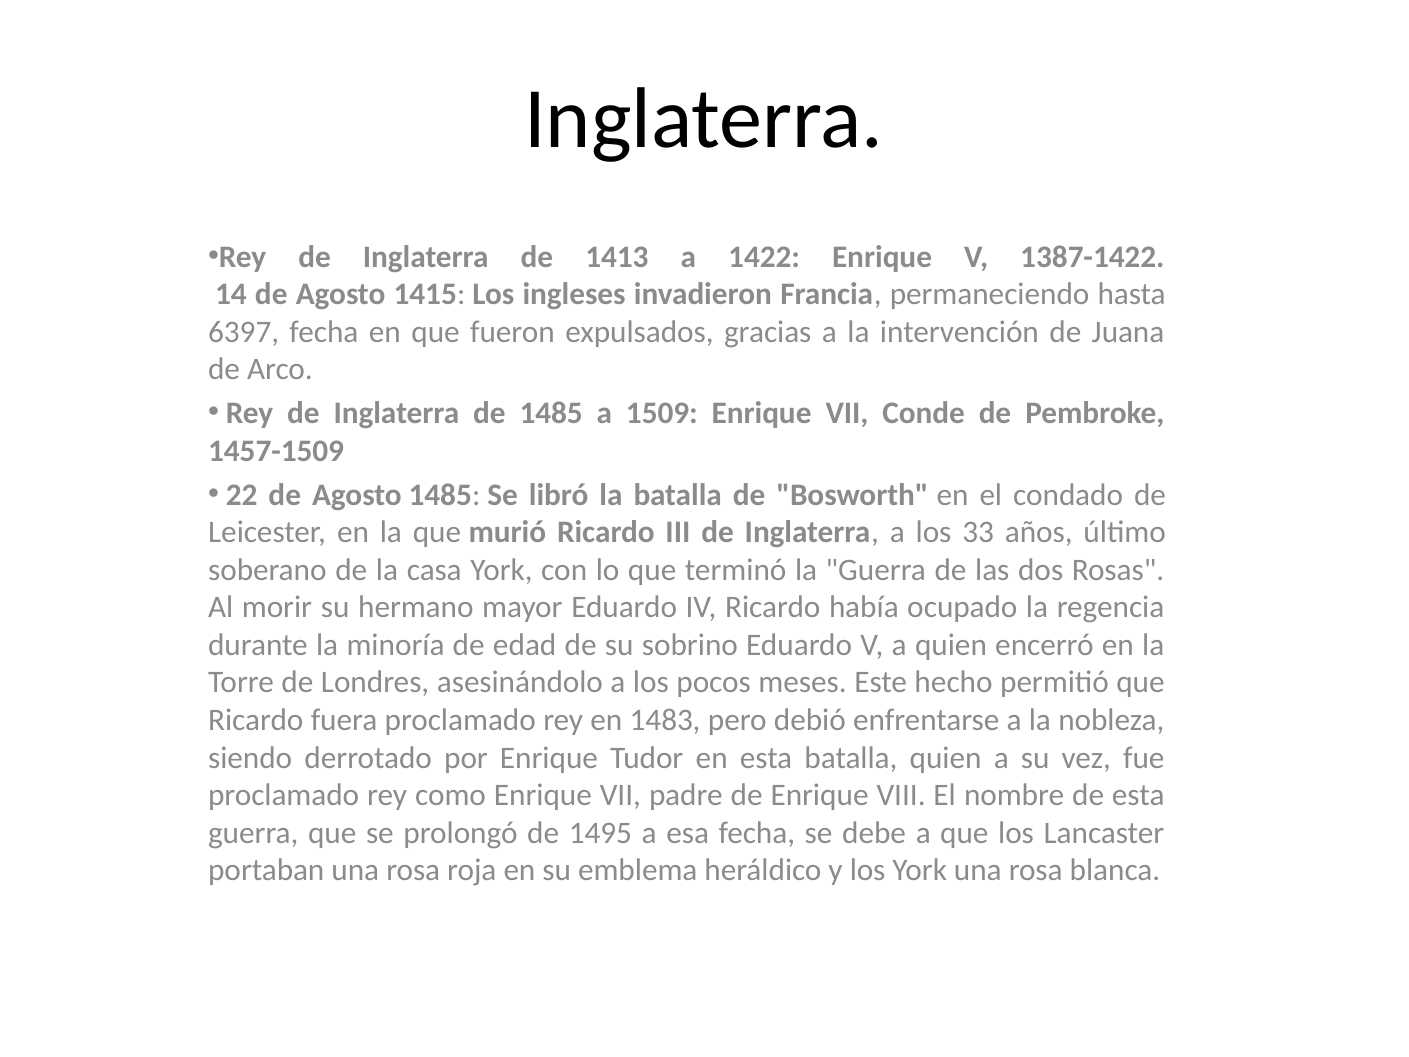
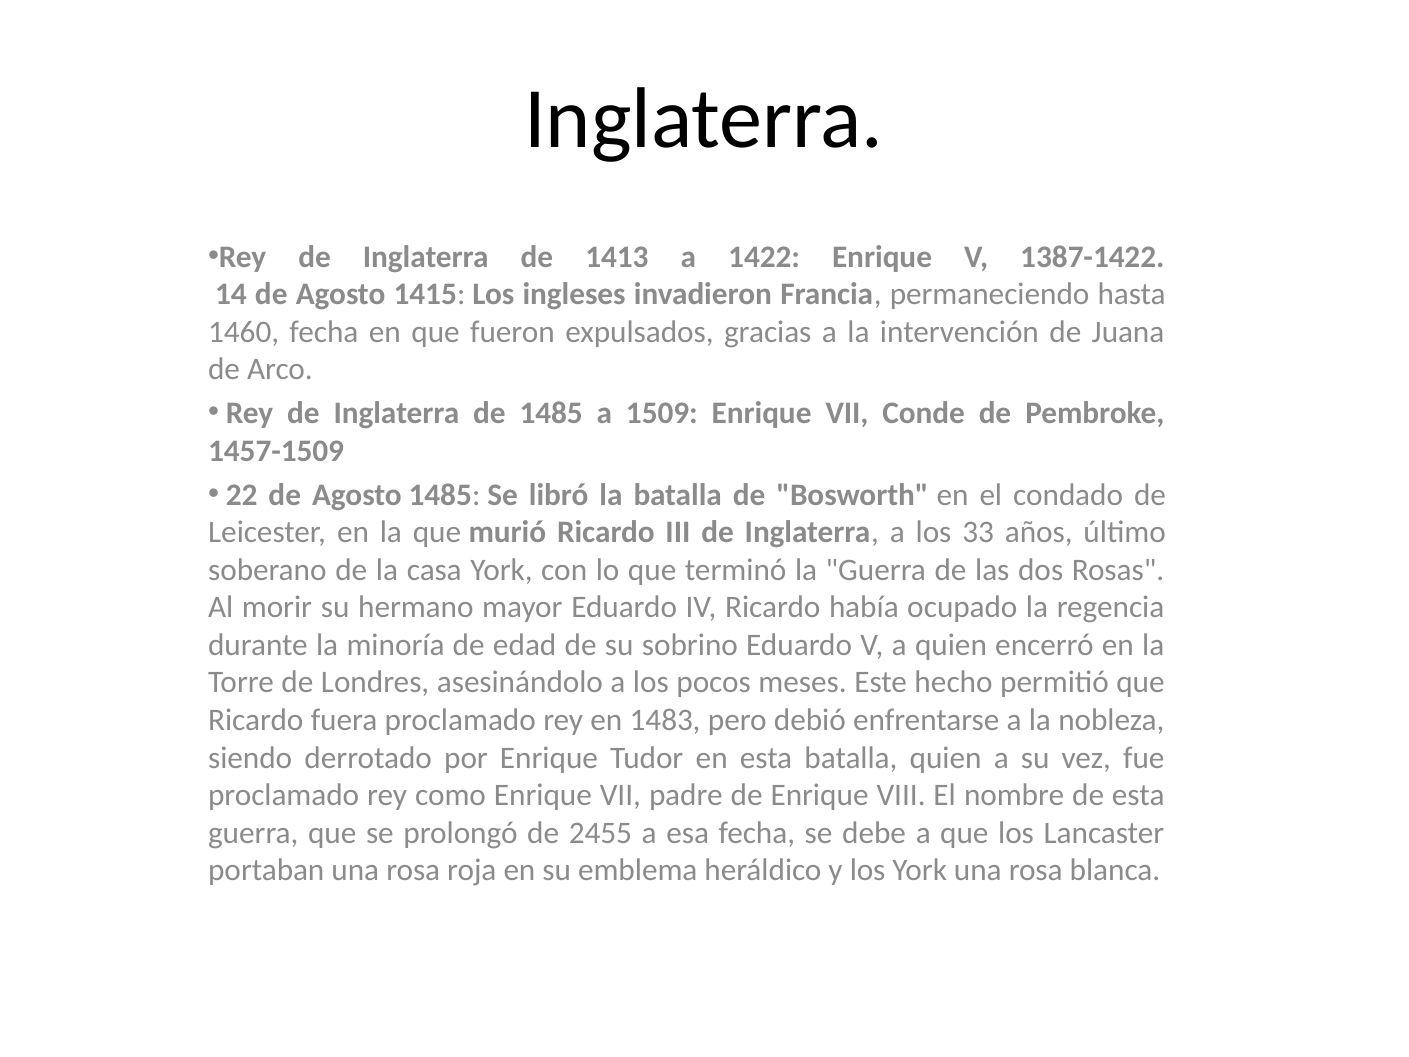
6397: 6397 -> 1460
1495: 1495 -> 2455
